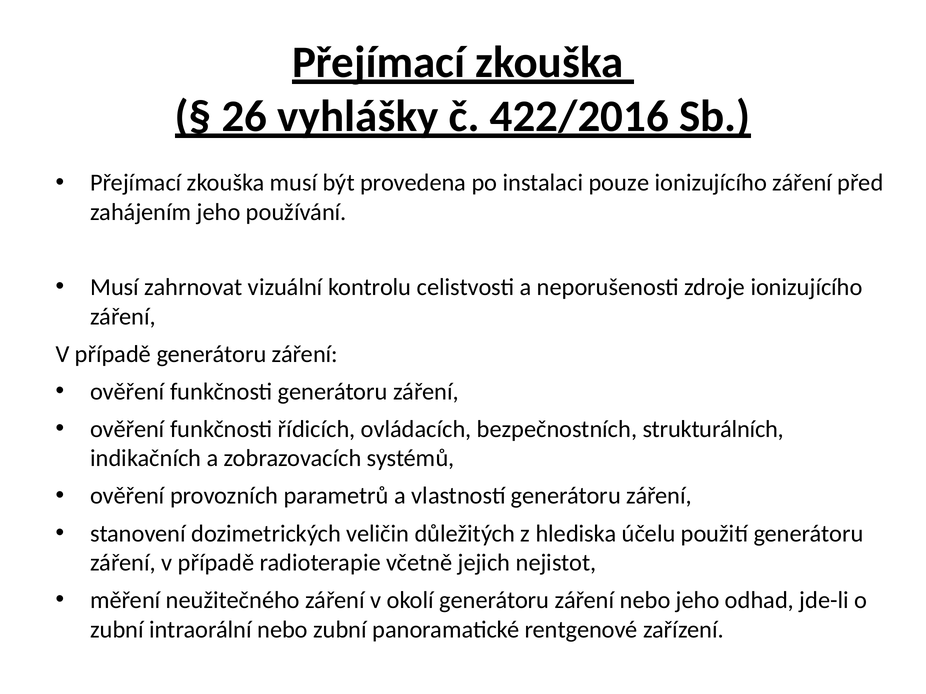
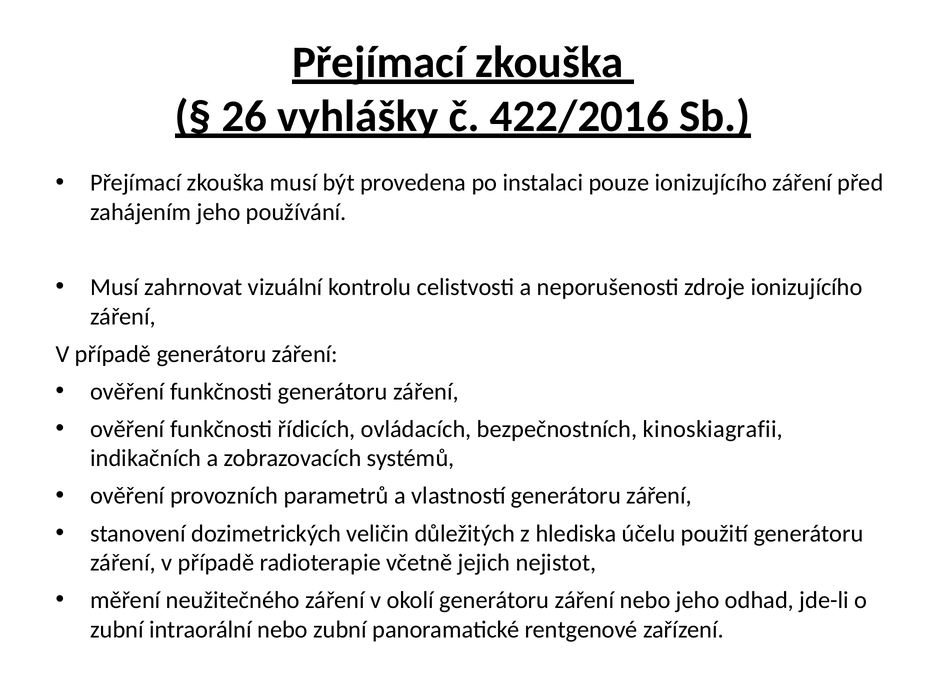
strukturálních: strukturálních -> kinoskiagrafii
